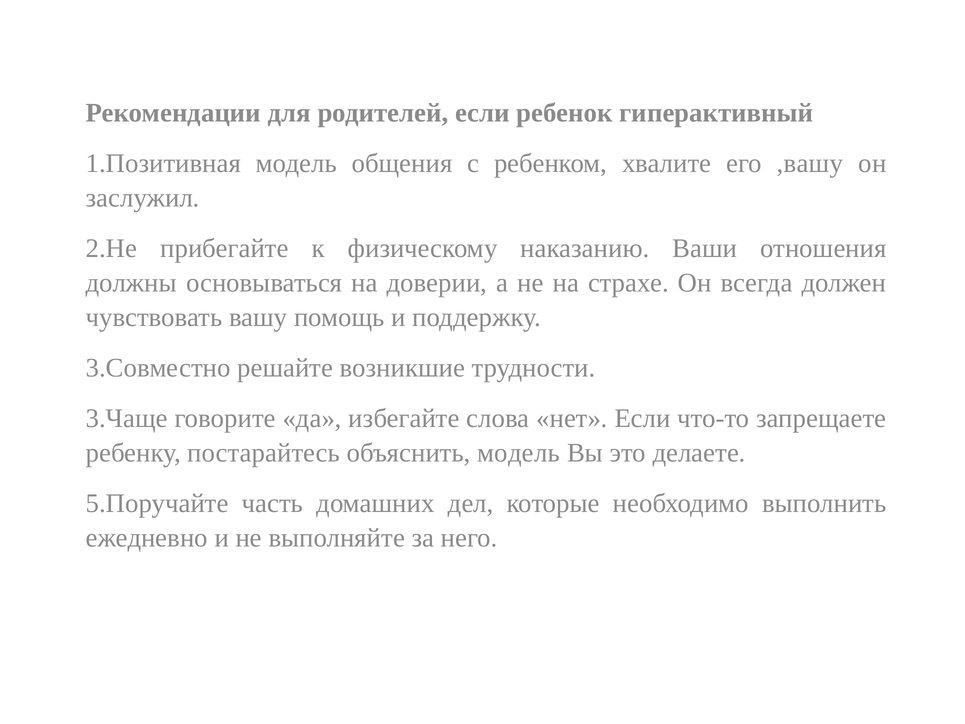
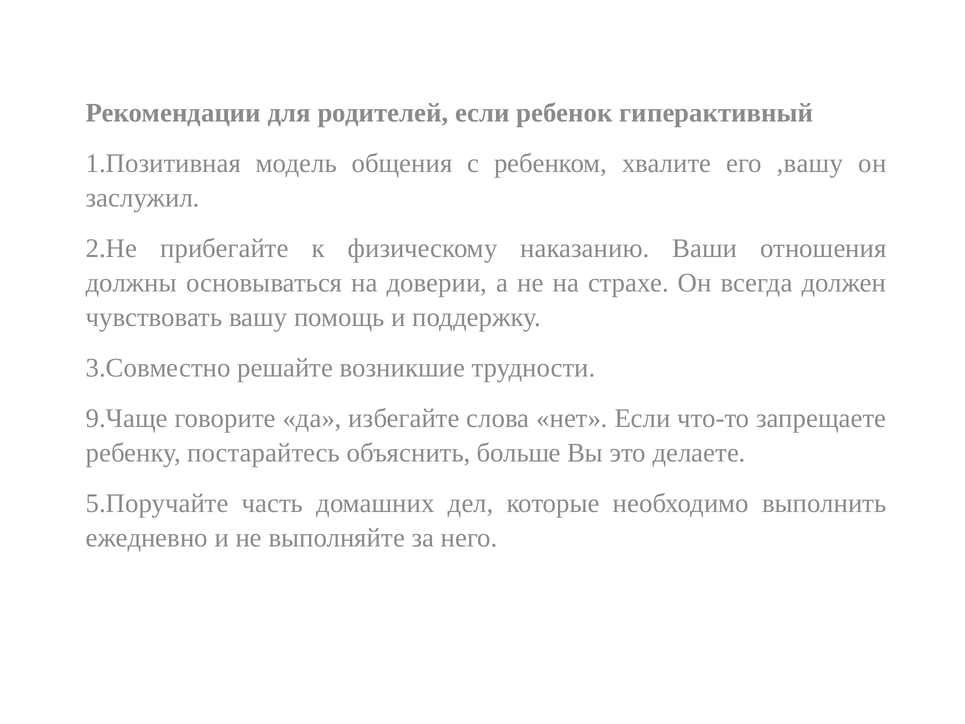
3.Чаще: 3.Чаще -> 9.Чаще
объяснить модель: модель -> больше
